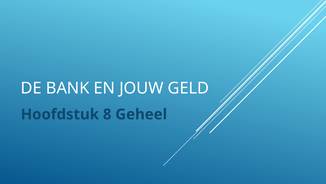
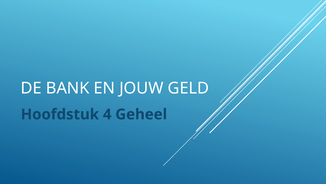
8: 8 -> 4
